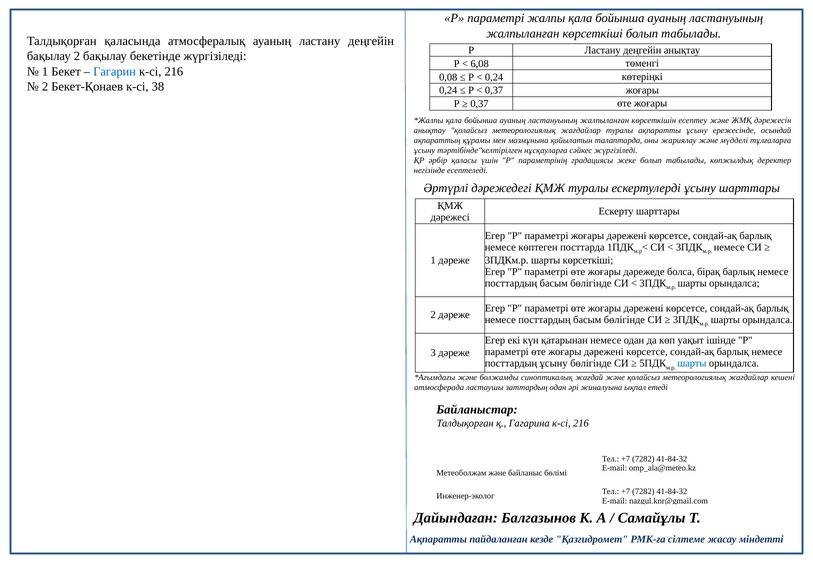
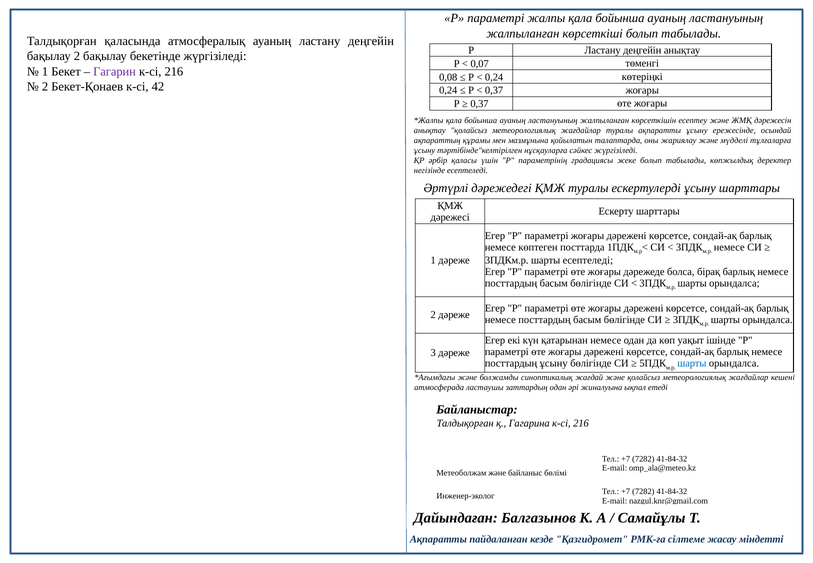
6,08: 6,08 -> 0,07
Гагарин colour: blue -> purple
38: 38 -> 42
шарты көрсеткіші: көрсеткіші -> есептеледі
